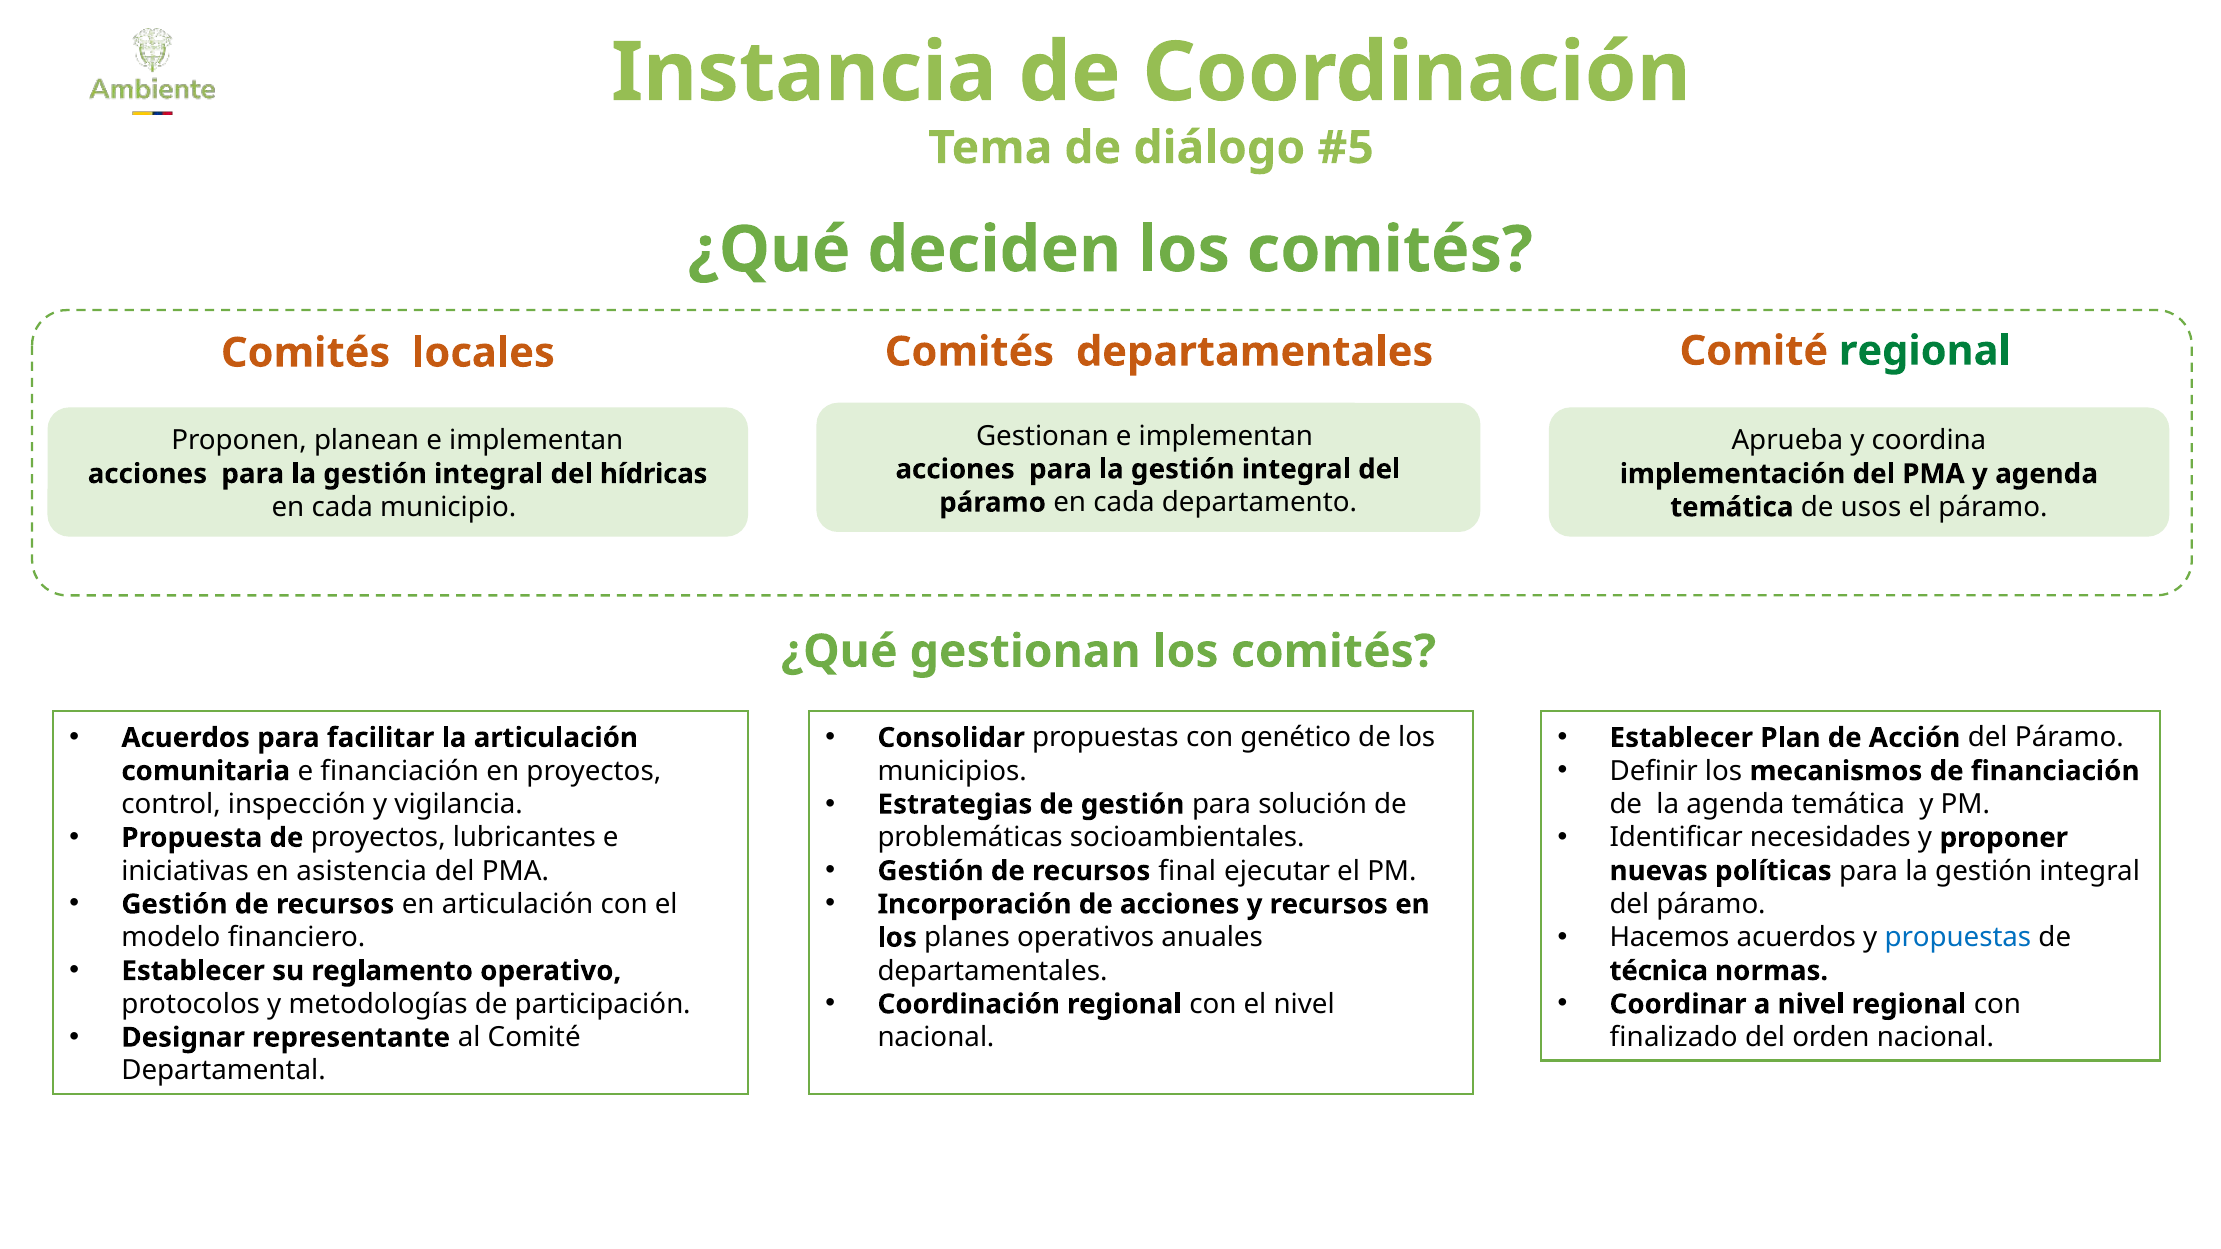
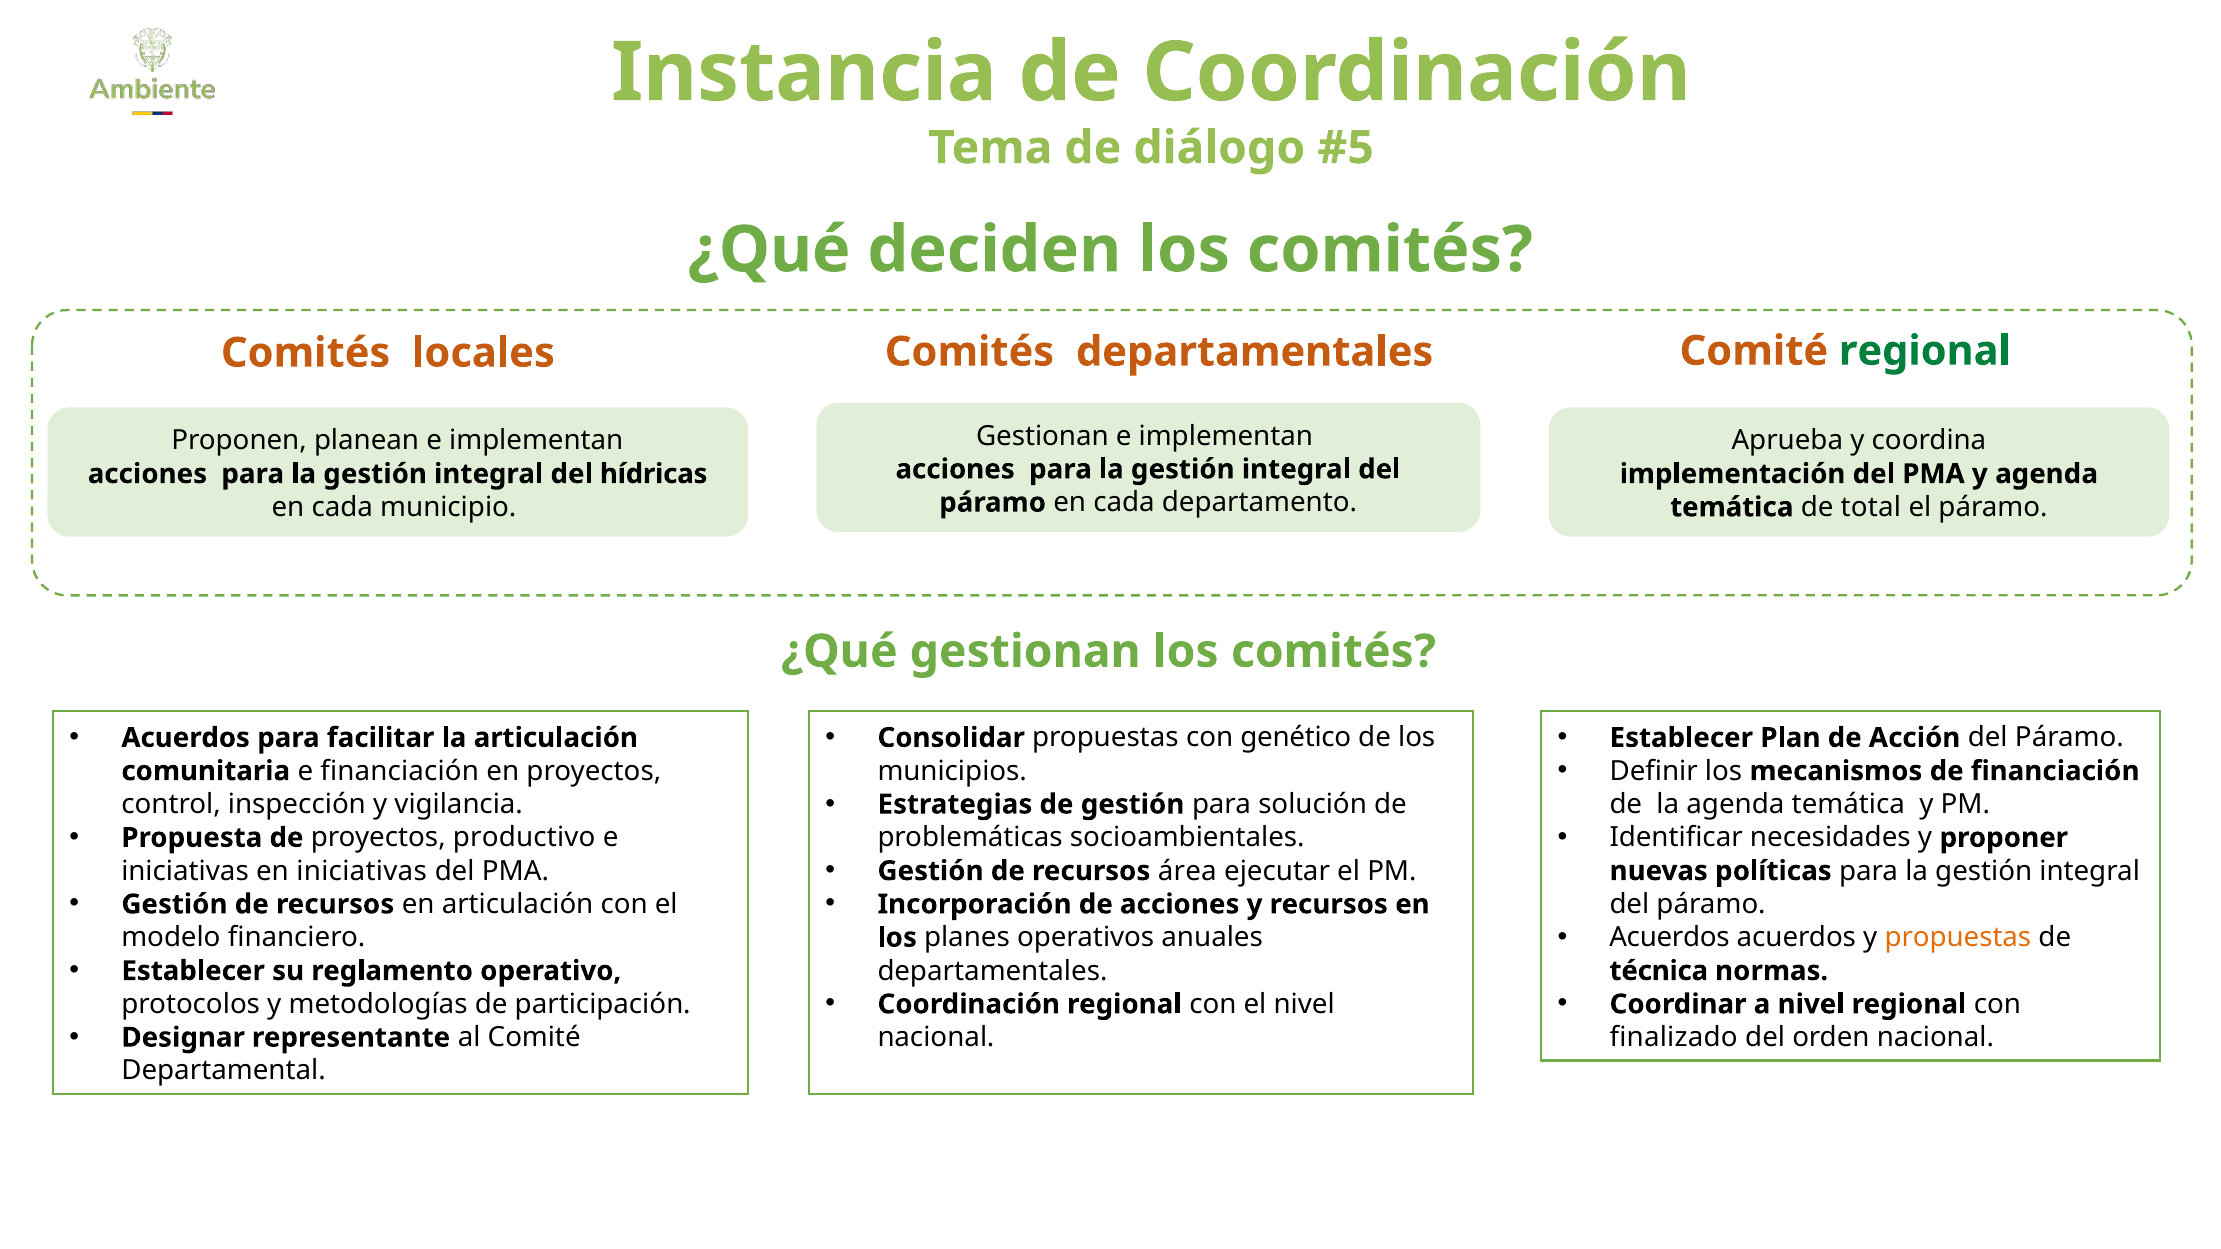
usos: usos -> total
lubricantes: lubricantes -> productivo
final: final -> área
en asistencia: asistencia -> iniciativas
Hacemos at (1669, 938): Hacemos -> Acuerdos
propuestas at (1958, 938) colour: blue -> orange
